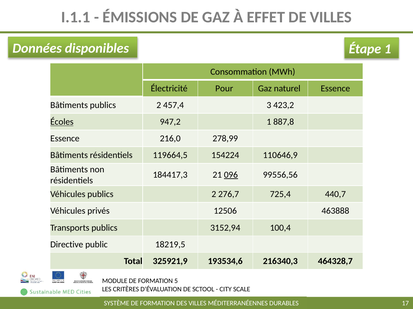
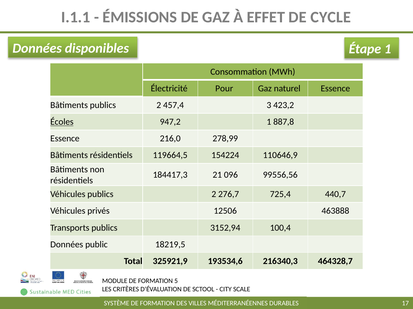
DE VILLES: VILLES -> CYCLE
096 underline: present -> none
Directive at (67, 245): Directive -> Données
